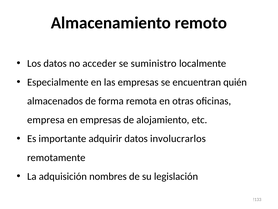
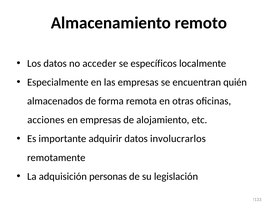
suministro: suministro -> específicos
empresa: empresa -> acciones
nombres: nombres -> personas
